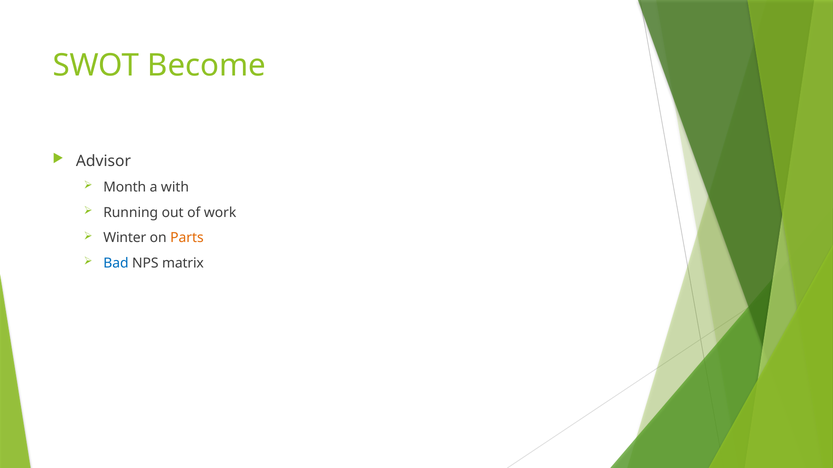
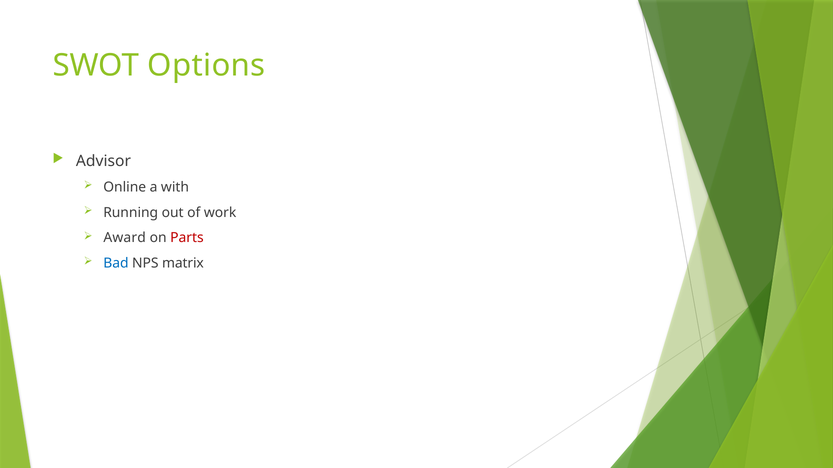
Become: Become -> Options
Month: Month -> Online
Winter: Winter -> Award
Parts colour: orange -> red
